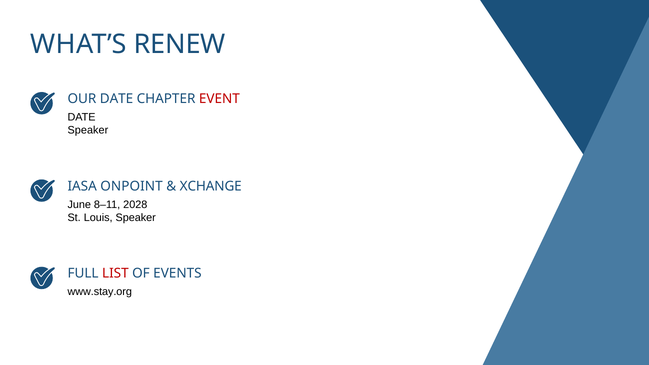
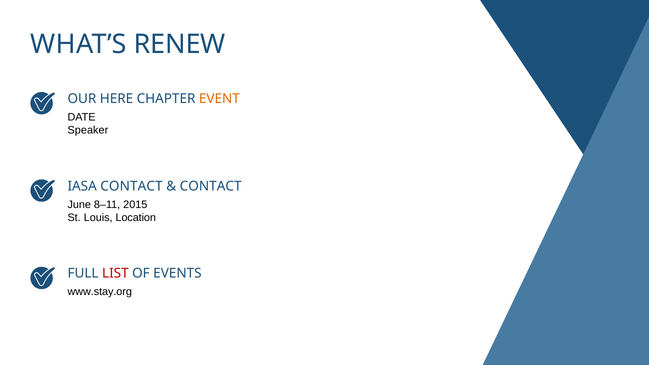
OUR DATE: DATE -> HERE
EVENT colour: red -> orange
IASA ONPOINT: ONPOINT -> CONTACT
XCHANGE at (211, 186): XCHANGE -> CONTACT
2028: 2028 -> 2015
Louis Speaker: Speaker -> Location
